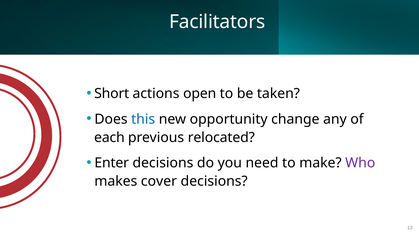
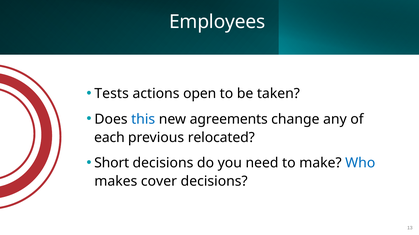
Facilitators: Facilitators -> Employees
Short: Short -> Tests
opportunity: opportunity -> agreements
Enter: Enter -> Short
Who colour: purple -> blue
